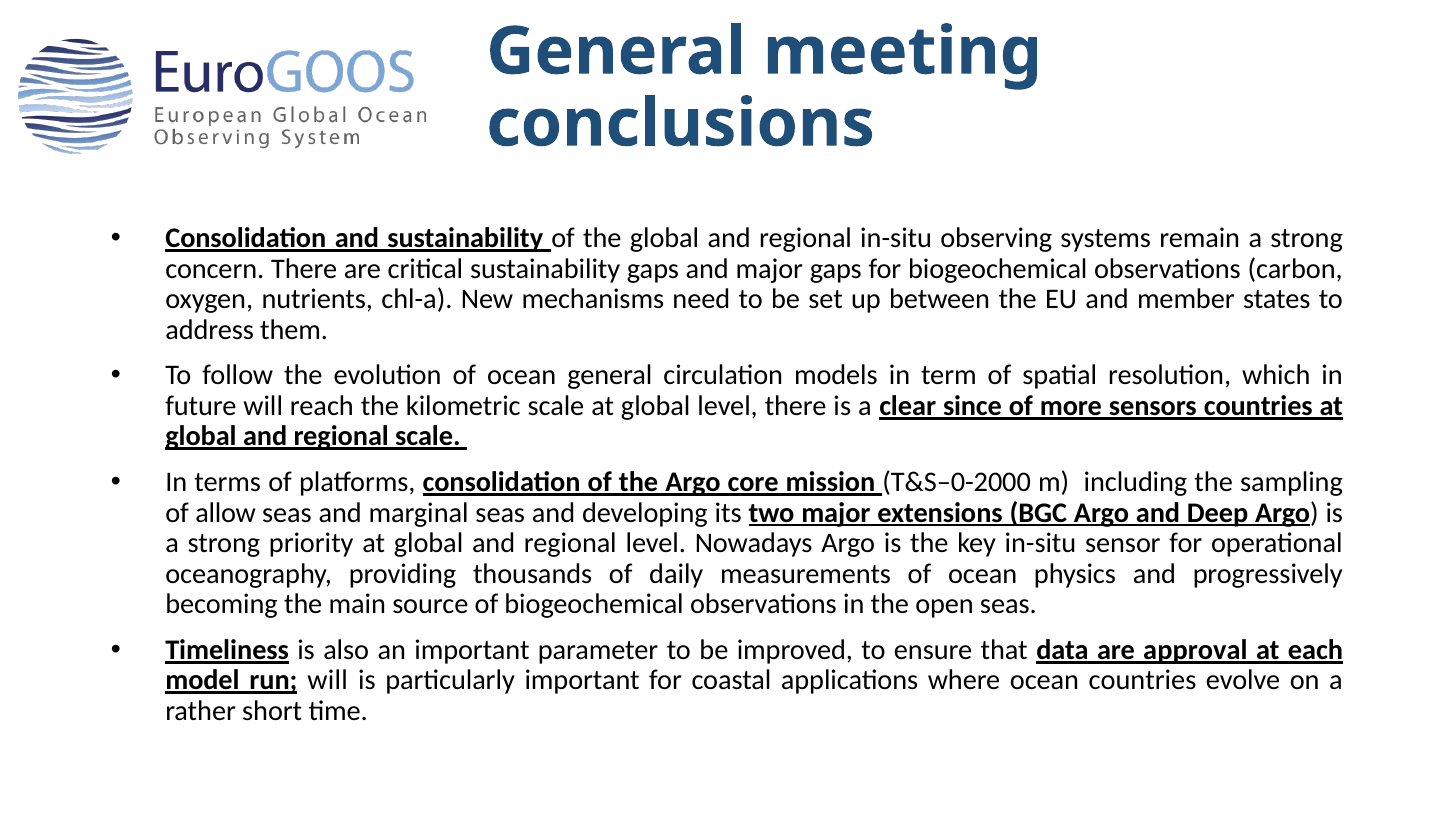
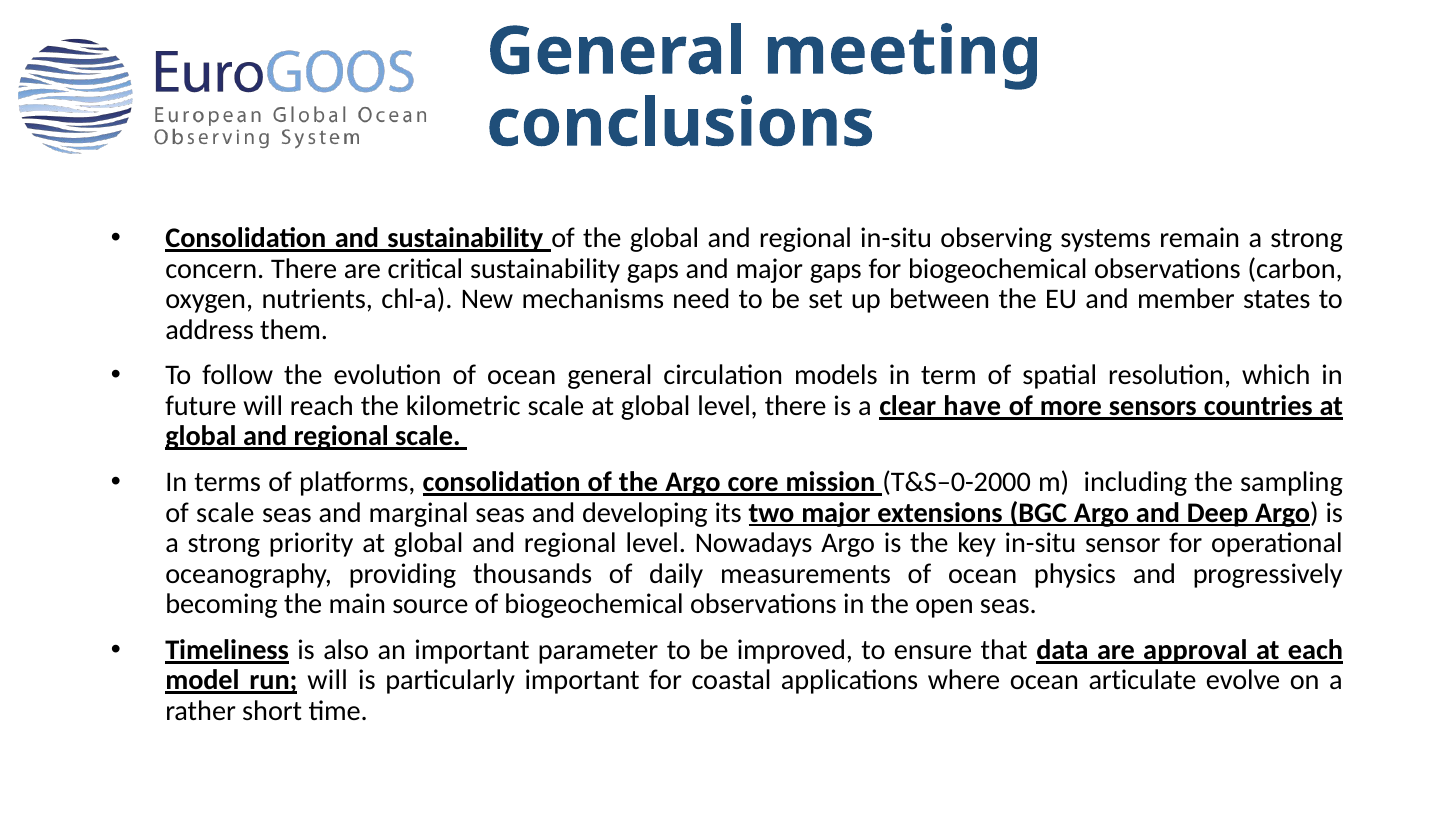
since: since -> have
of allow: allow -> scale
ocean countries: countries -> articulate
